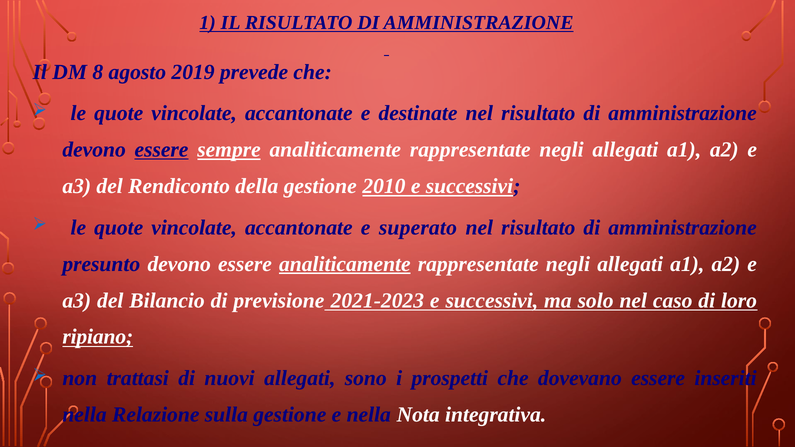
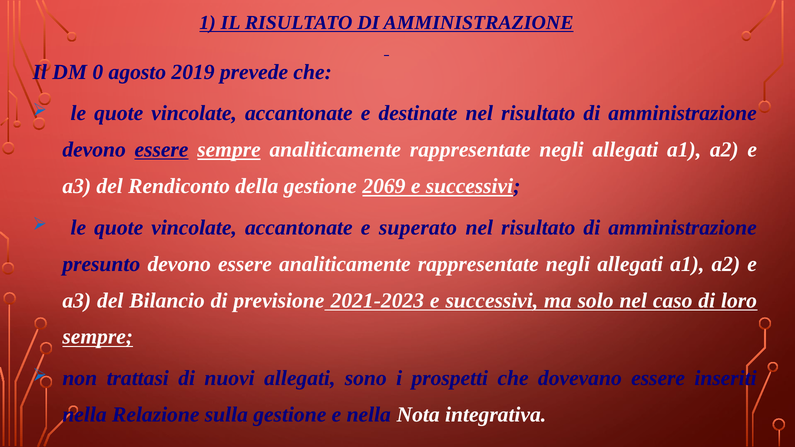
8: 8 -> 0
2010: 2010 -> 2069
analiticamente at (345, 264) underline: present -> none
ripiano at (98, 337): ripiano -> sempre
